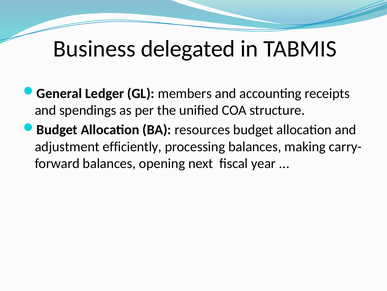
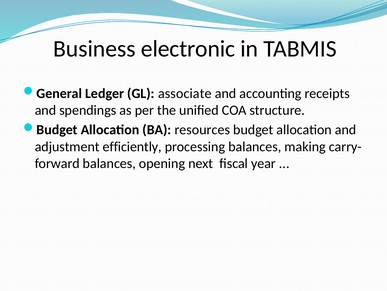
delegated: delegated -> electronic
members: members -> associate
